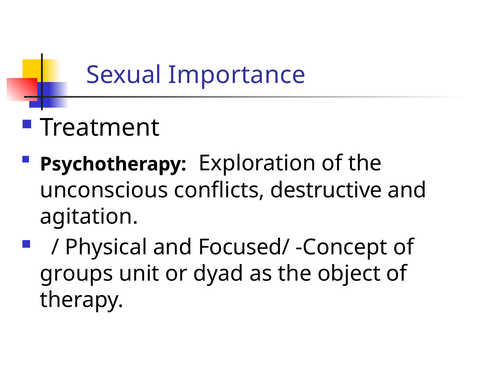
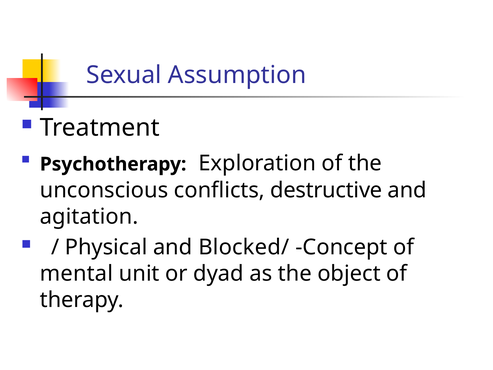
Importance: Importance -> Assumption
Focused/: Focused/ -> Blocked/
groups: groups -> mental
